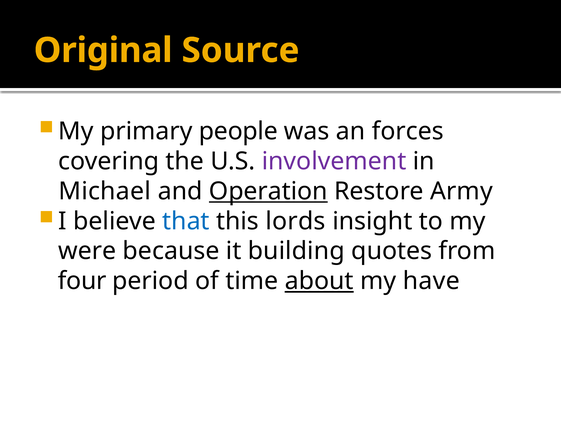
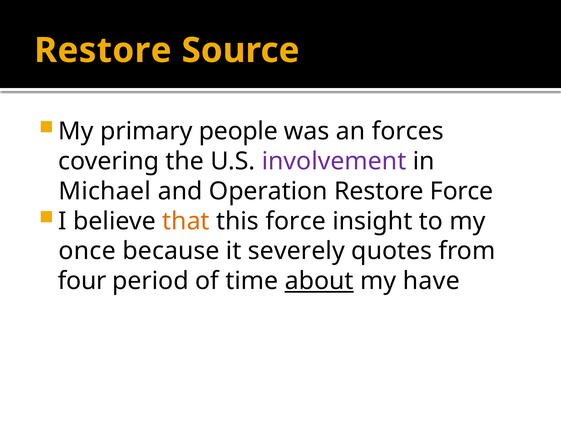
Original at (103, 50): Original -> Restore
Operation underline: present -> none
Restore Army: Army -> Force
that colour: blue -> orange
this lords: lords -> force
were: were -> once
building: building -> severely
